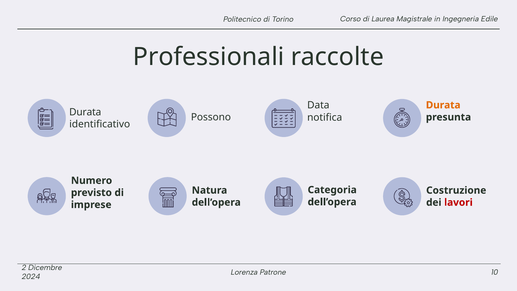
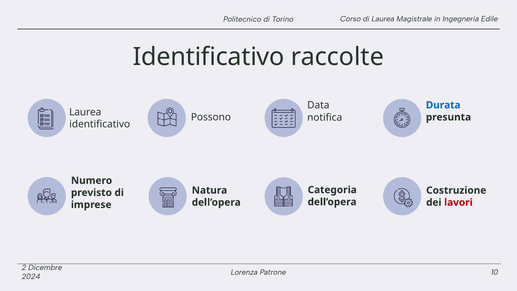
Professionali at (209, 57): Professionali -> Identificativo
Durata at (443, 105) colour: orange -> blue
Durata at (85, 112): Durata -> Laurea
